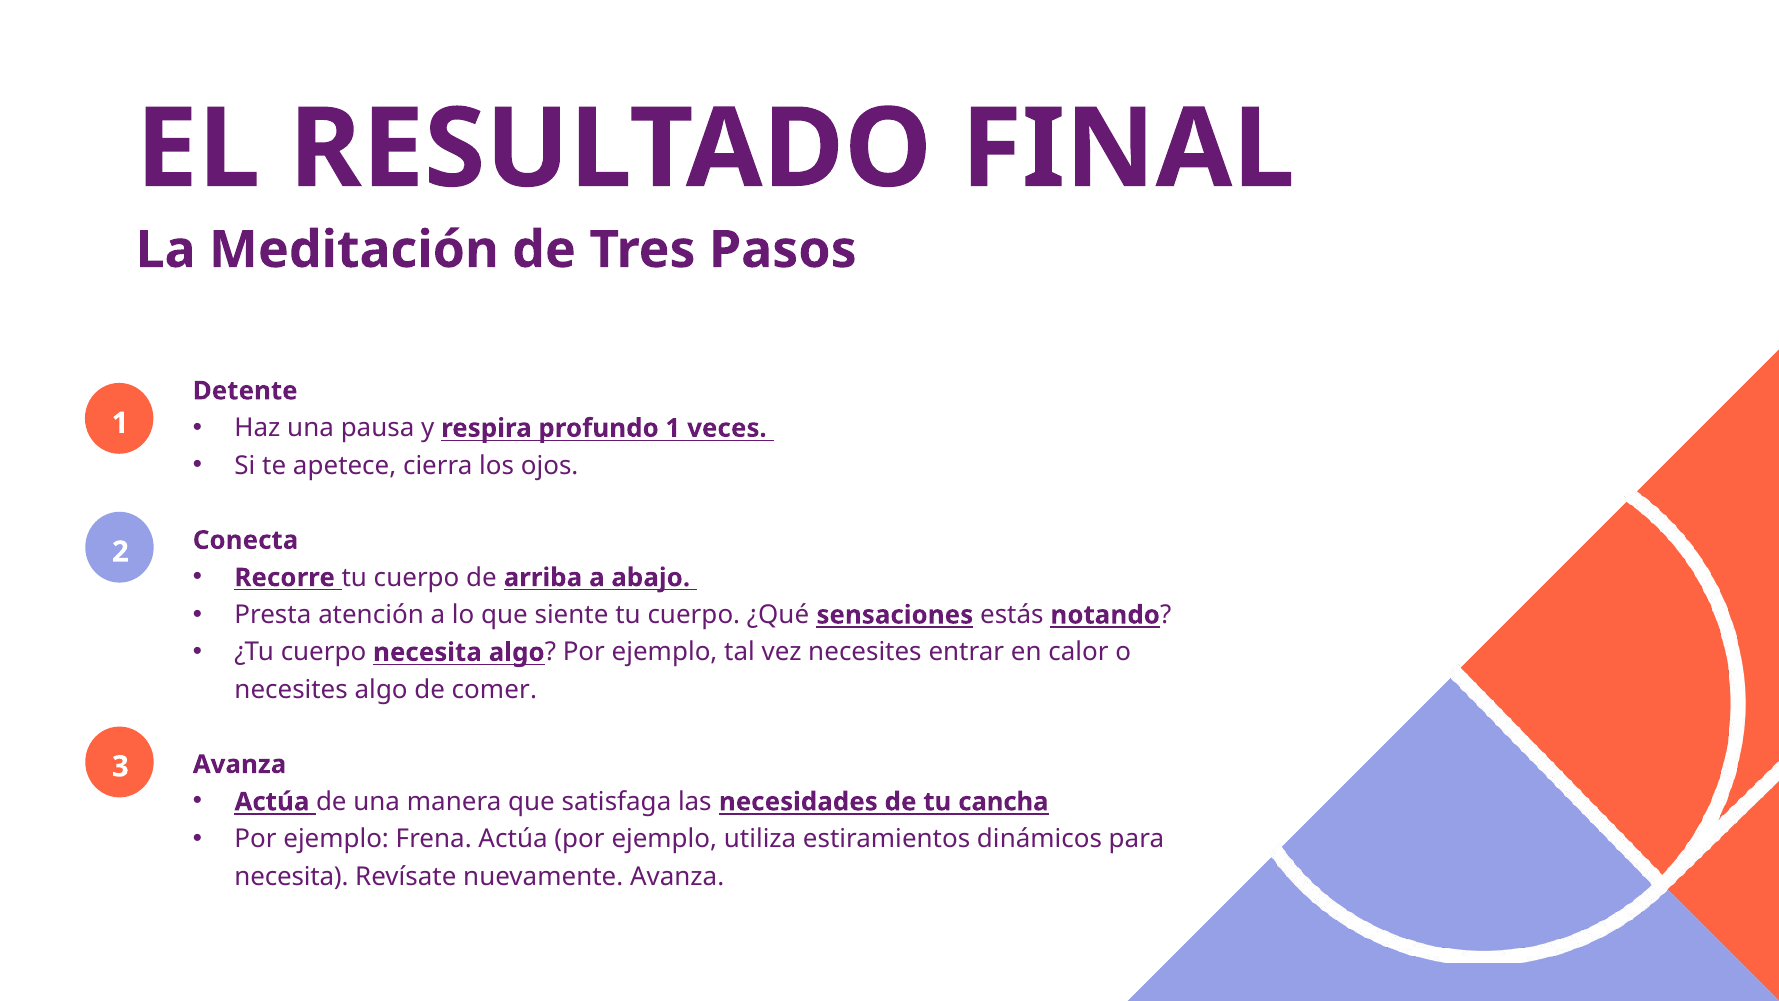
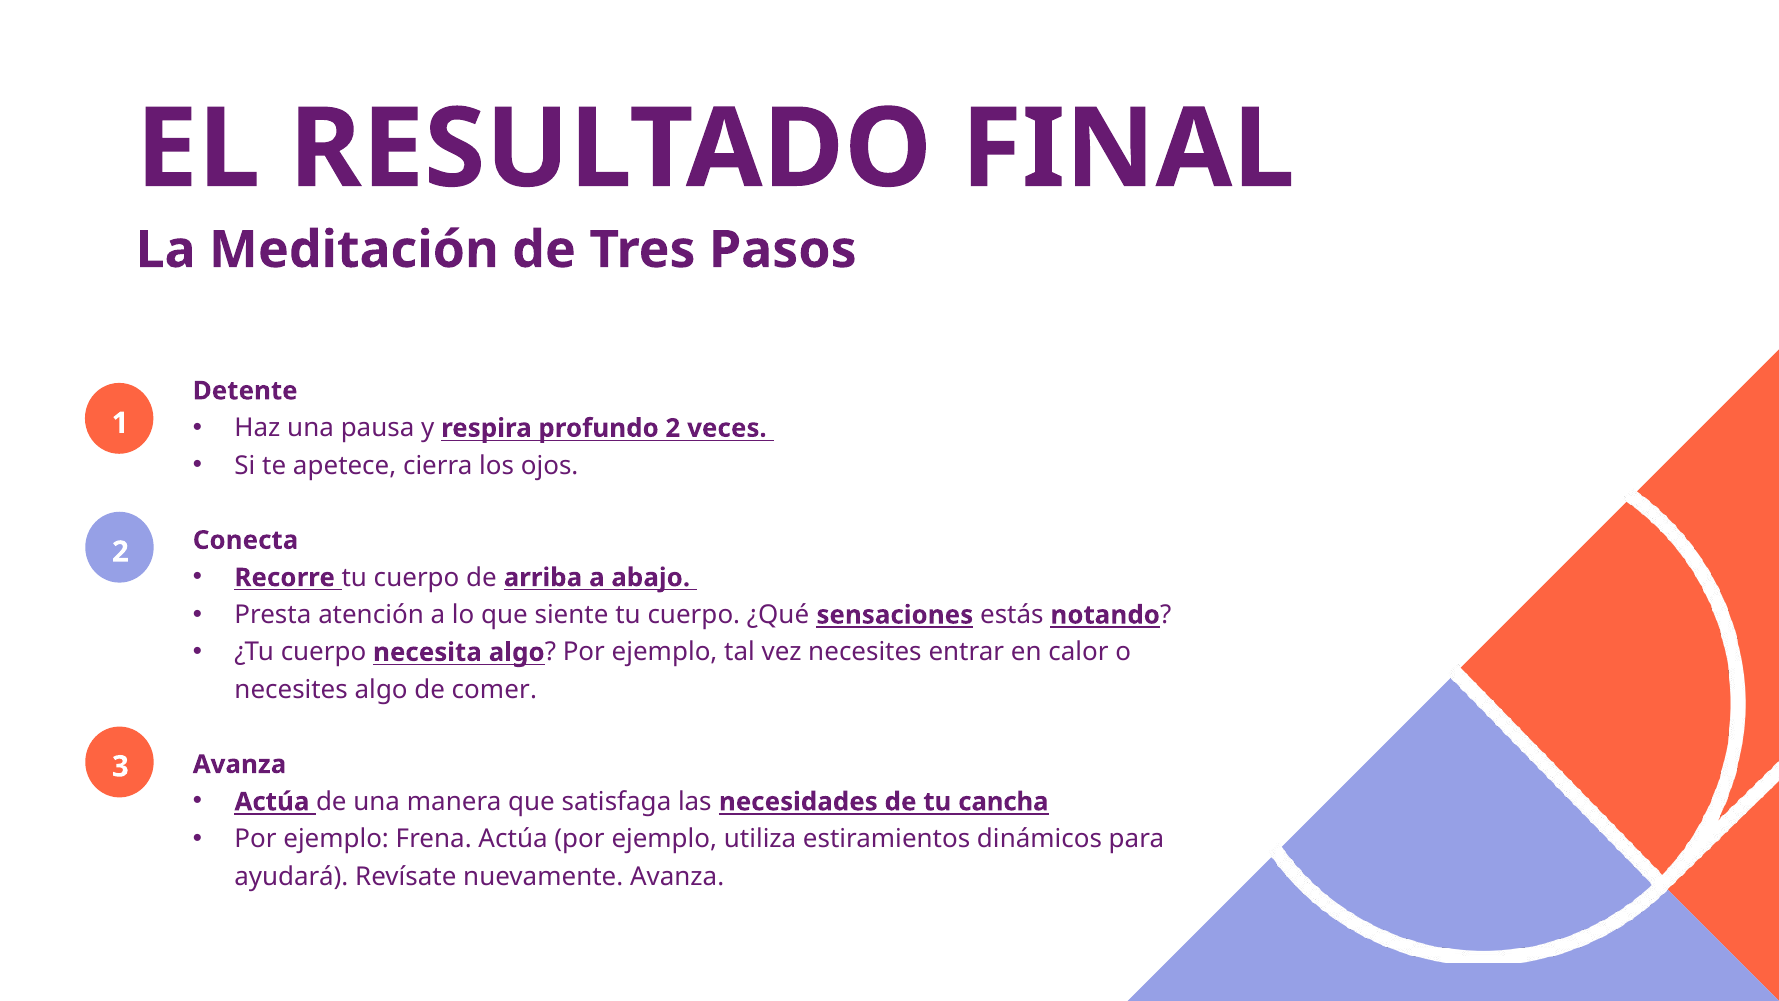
profundo 1: 1 -> 2
necesita at (292, 876): necesita -> ayudará
